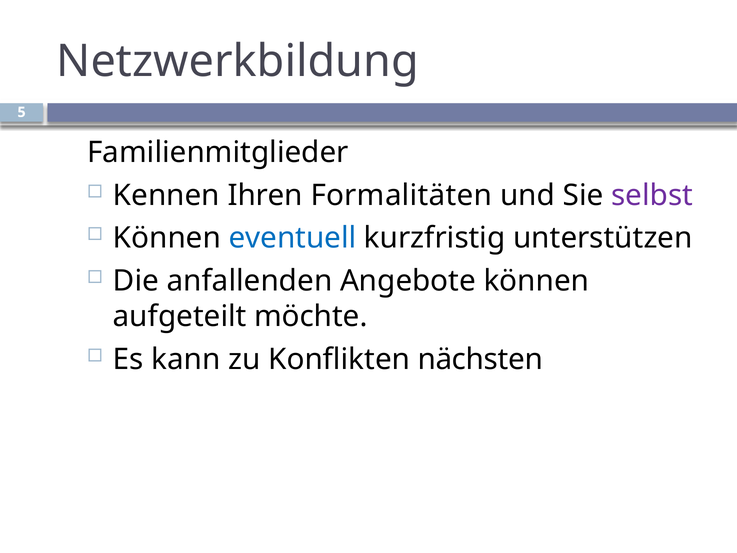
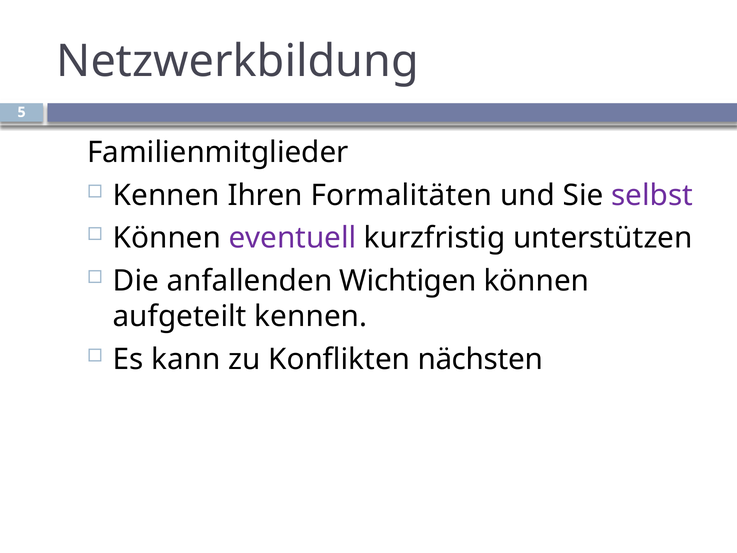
eventuell colour: blue -> purple
Angebote: Angebote -> Wichtigen
aufgeteilt möchte: möchte -> kennen
